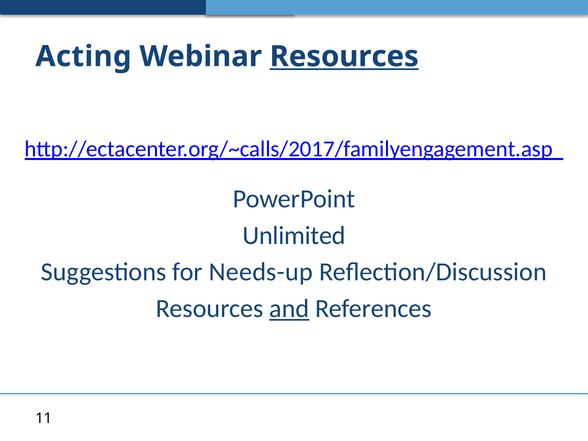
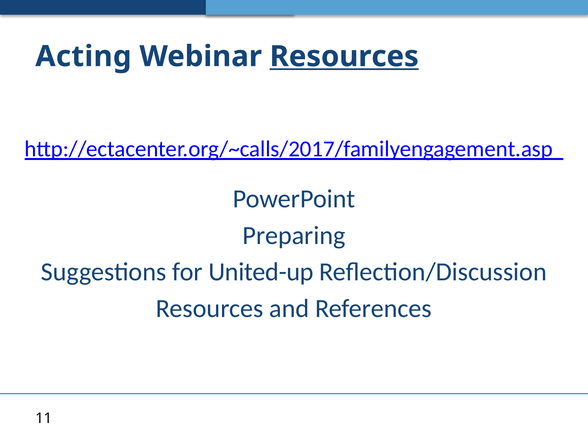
Unlimited: Unlimited -> Preparing
Needs-up: Needs-up -> United-up
and underline: present -> none
